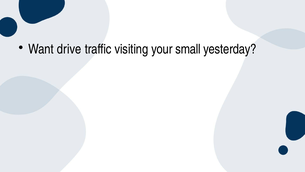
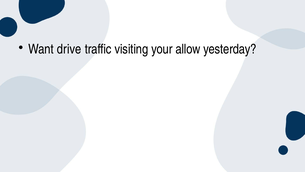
small: small -> allow
